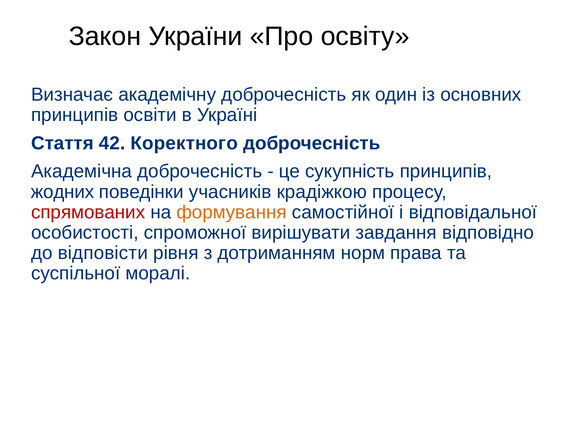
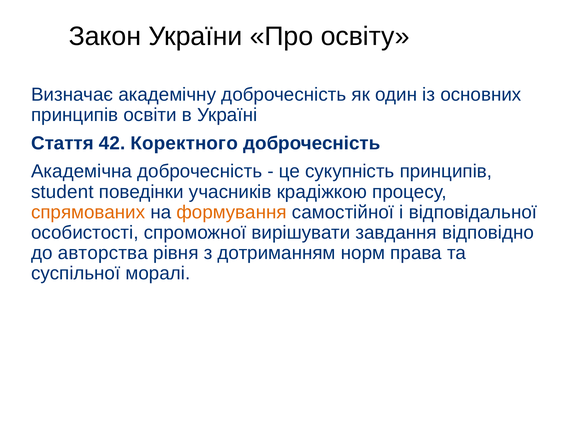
жодних: жодних -> student
спрямованих colour: red -> orange
відповісти: відповісти -> авторства
